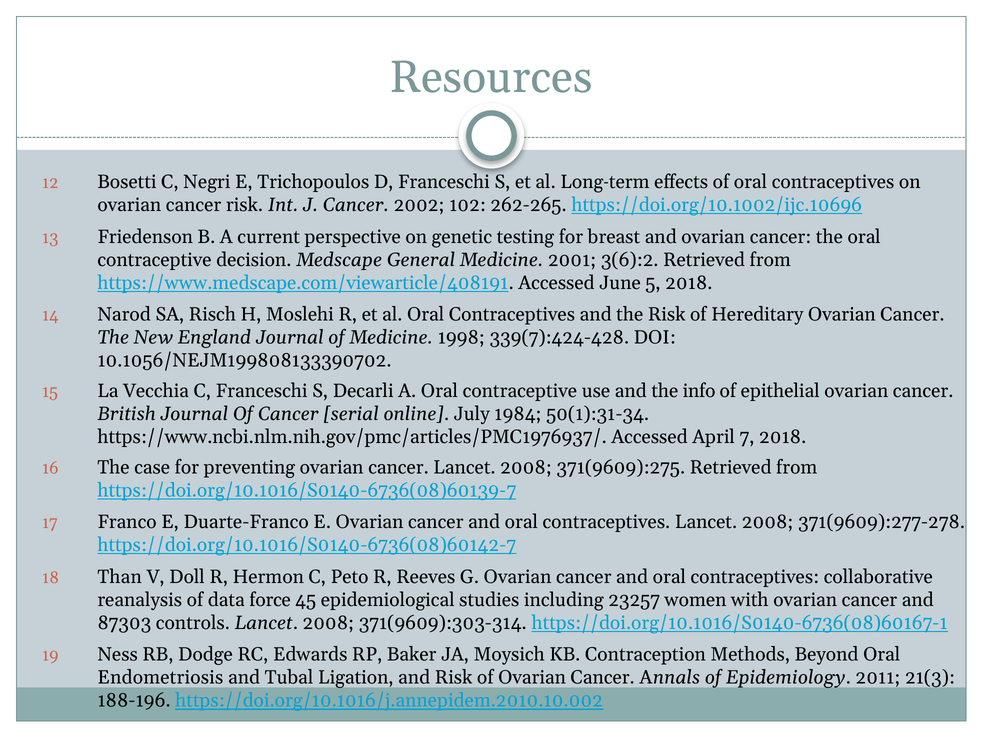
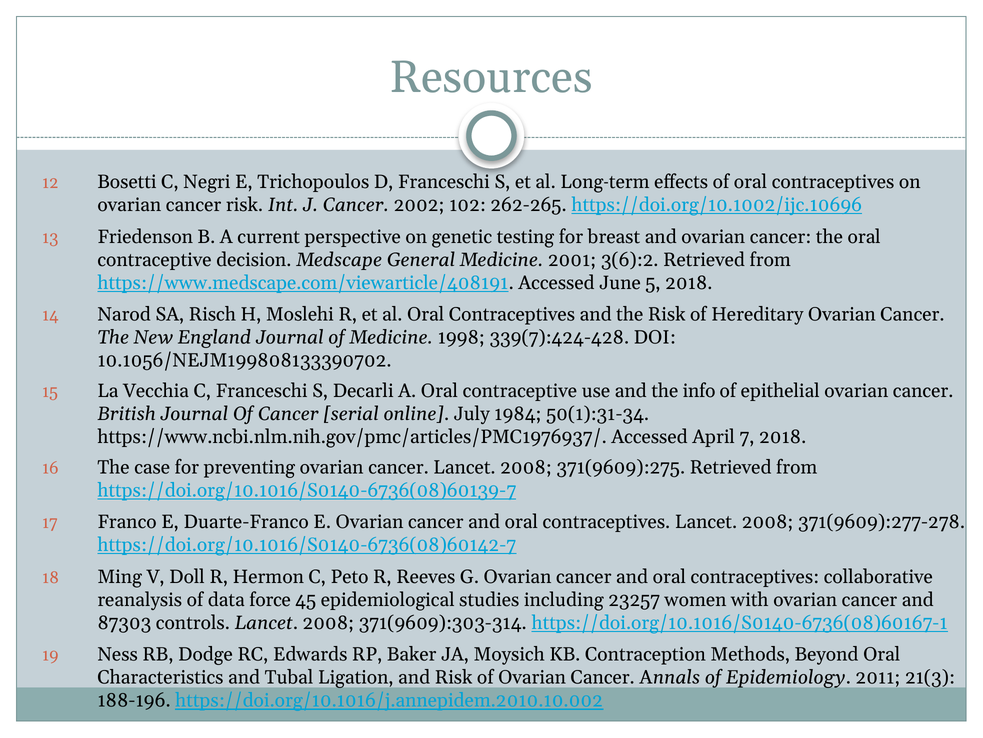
Than: Than -> Ming
Endometriosis: Endometriosis -> Characteristics
